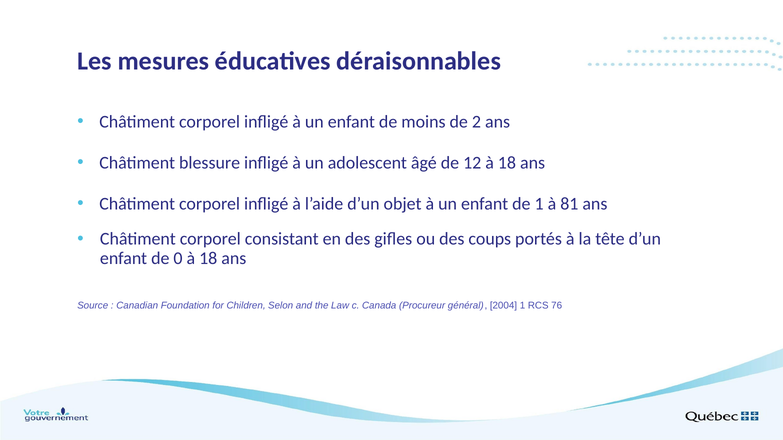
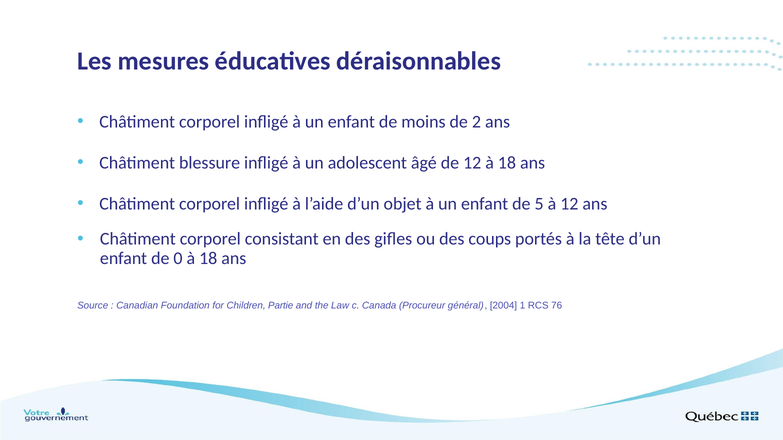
de 1: 1 -> 5
à 81: 81 -> 12
Selon: Selon -> Partie
